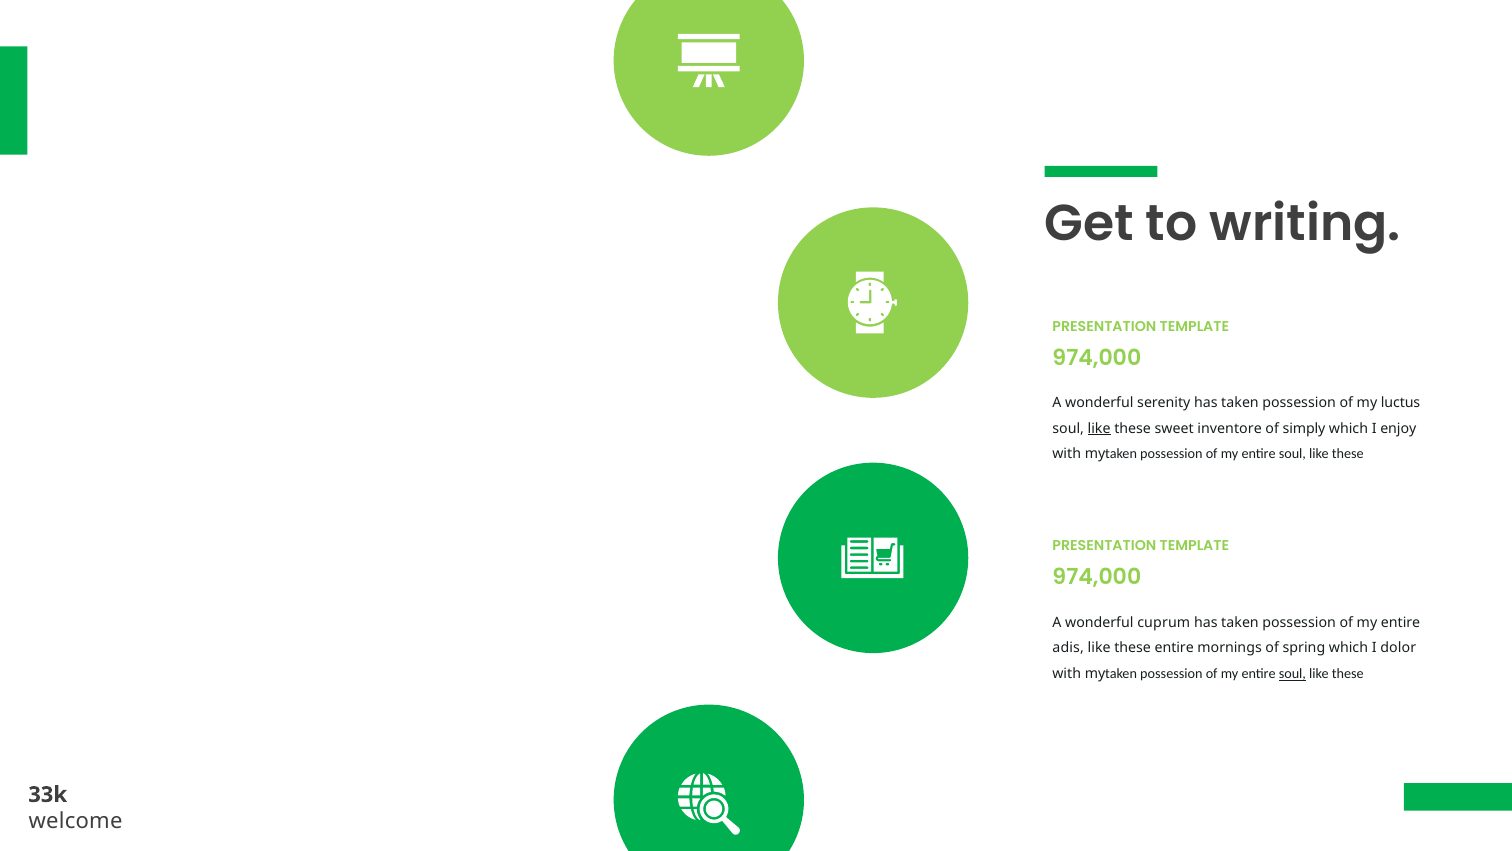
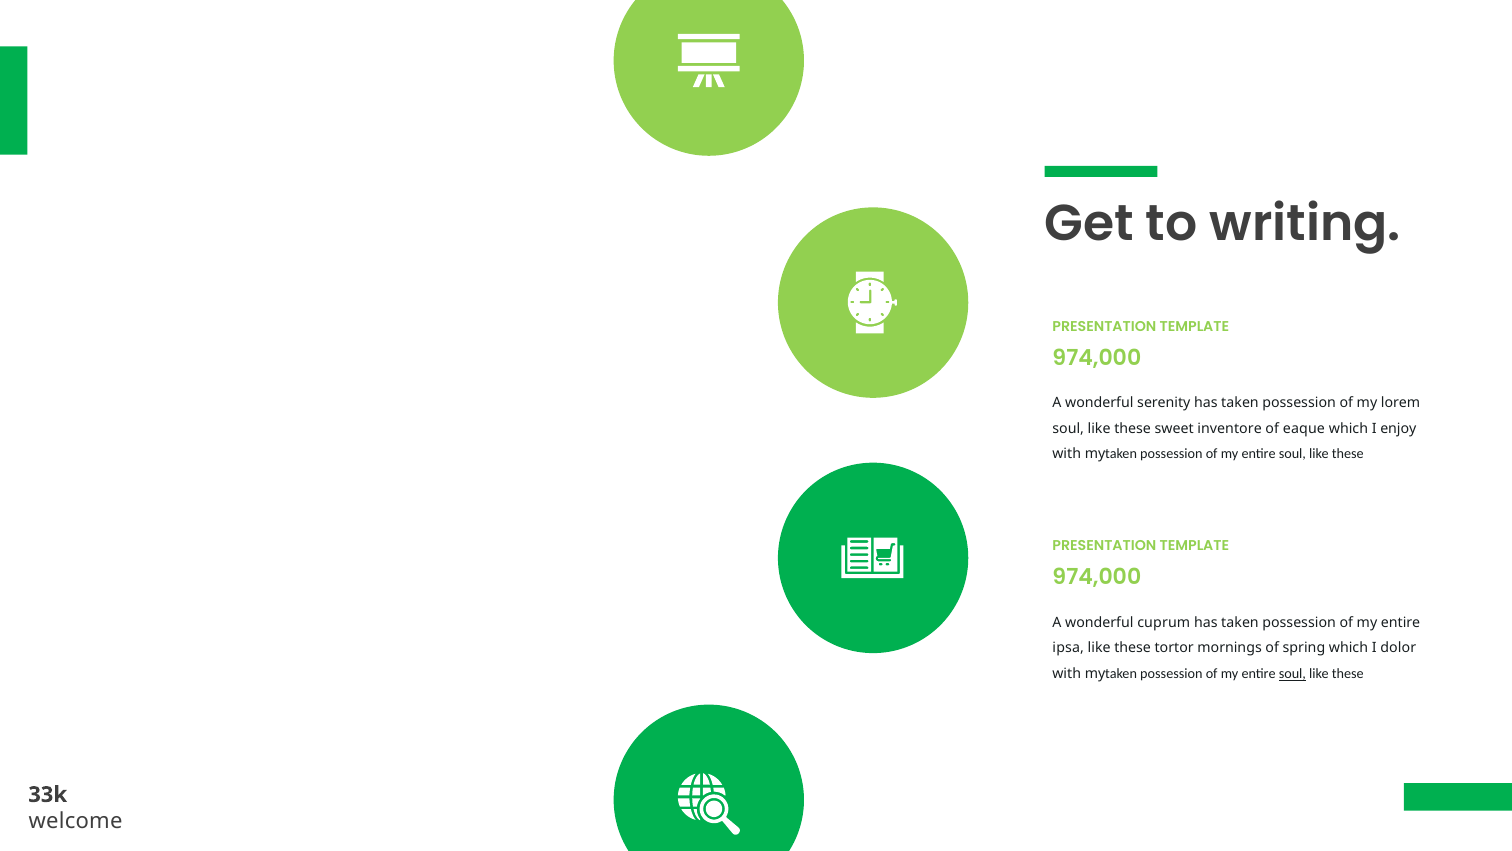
luctus: luctus -> lorem
like at (1099, 428) underline: present -> none
simply: simply -> eaque
adis: adis -> ipsa
these entire: entire -> tortor
